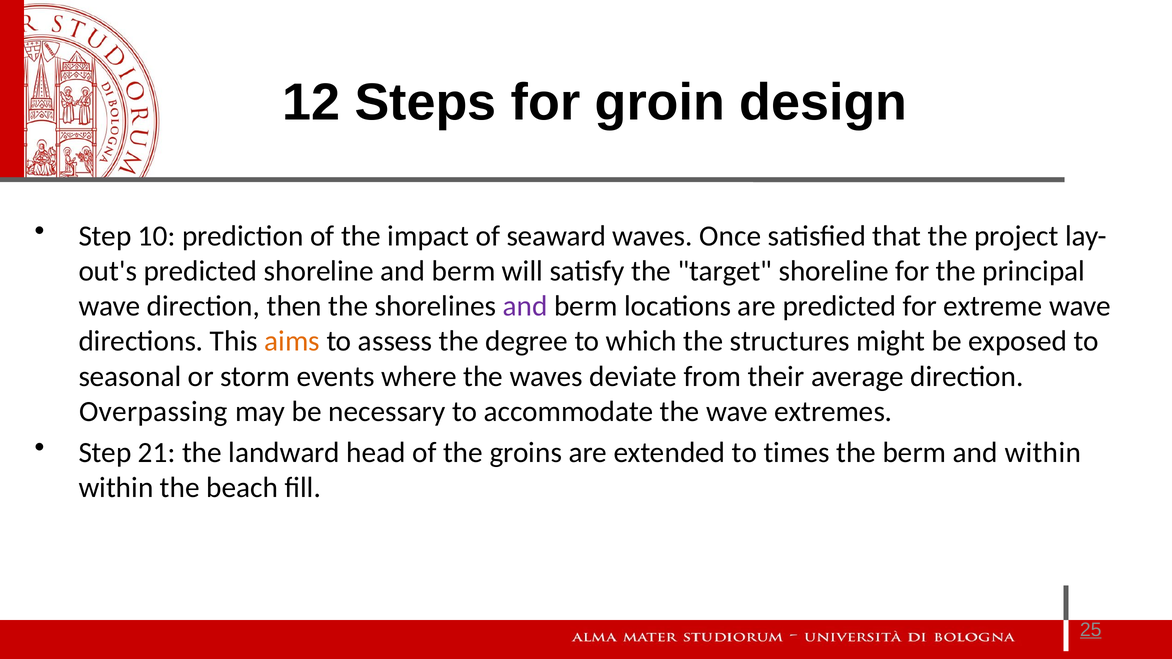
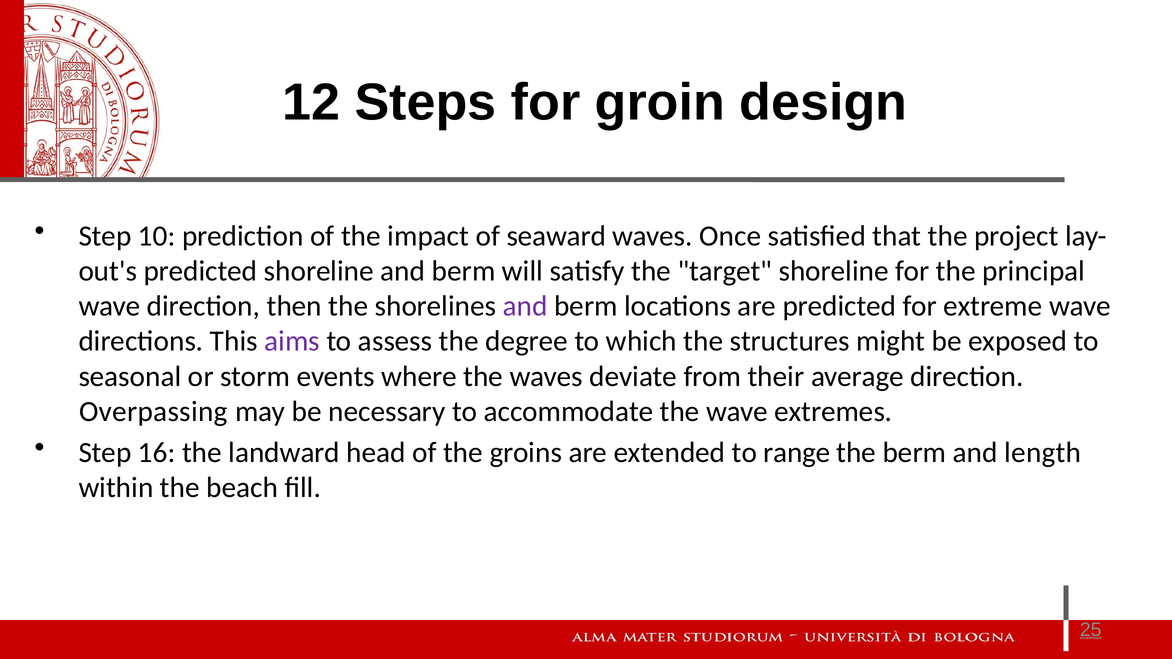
aims colour: orange -> purple
21: 21 -> 16
times: times -> range
and within: within -> length
